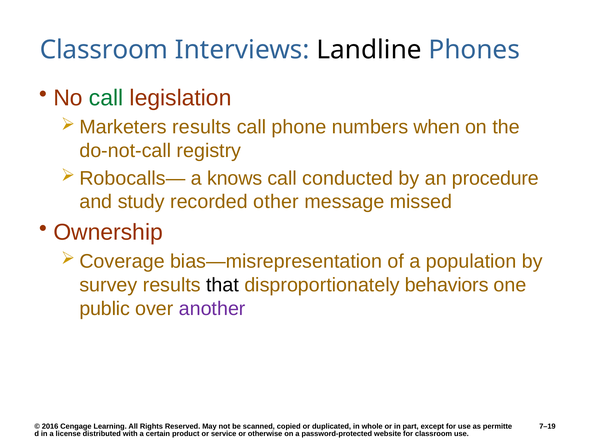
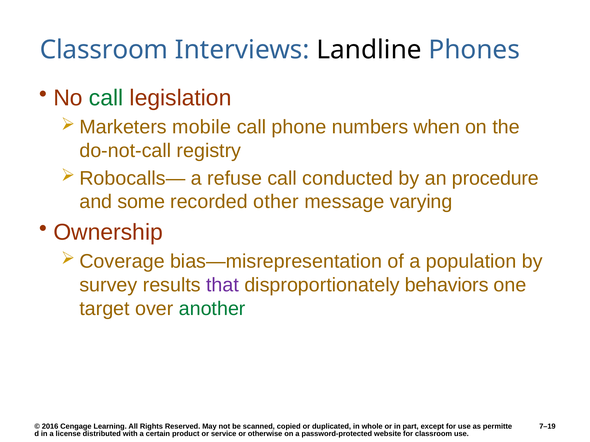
results at (202, 127): results -> mobile
knows: knows -> refuse
study: study -> some
missed: missed -> varying
that colour: black -> purple
public: public -> target
another colour: purple -> green
